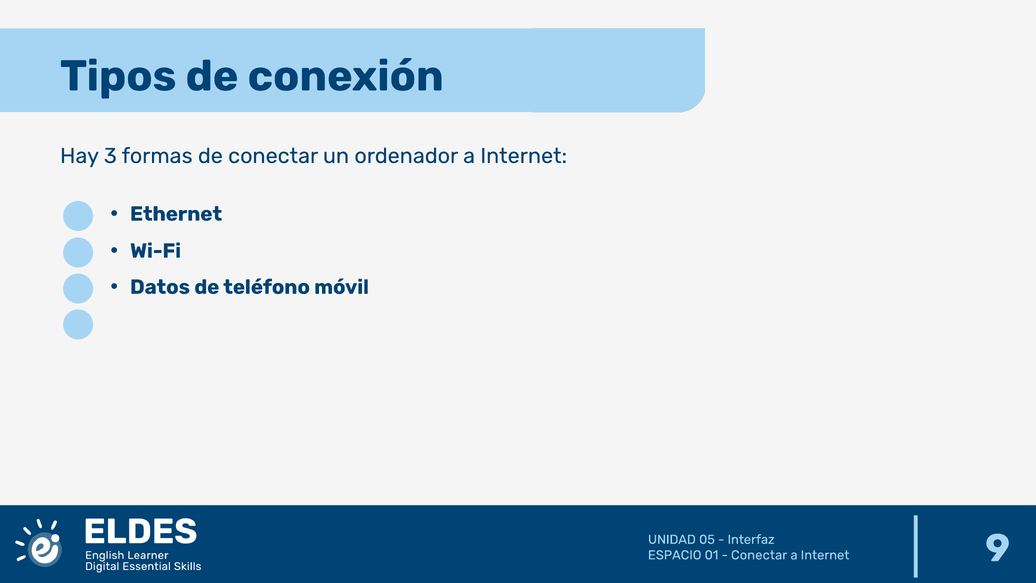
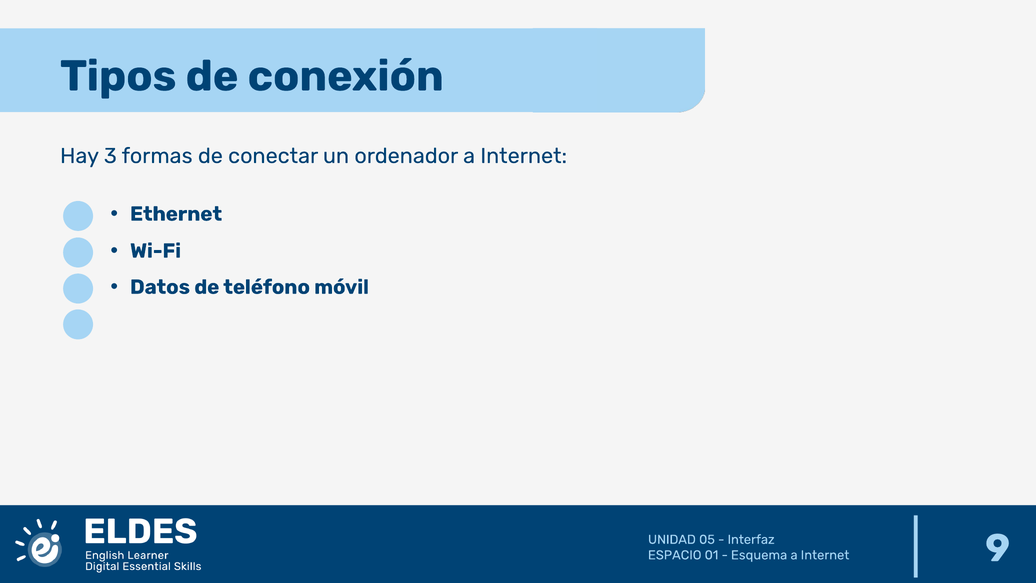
Conectar at (759, 555): Conectar -> Esquema
